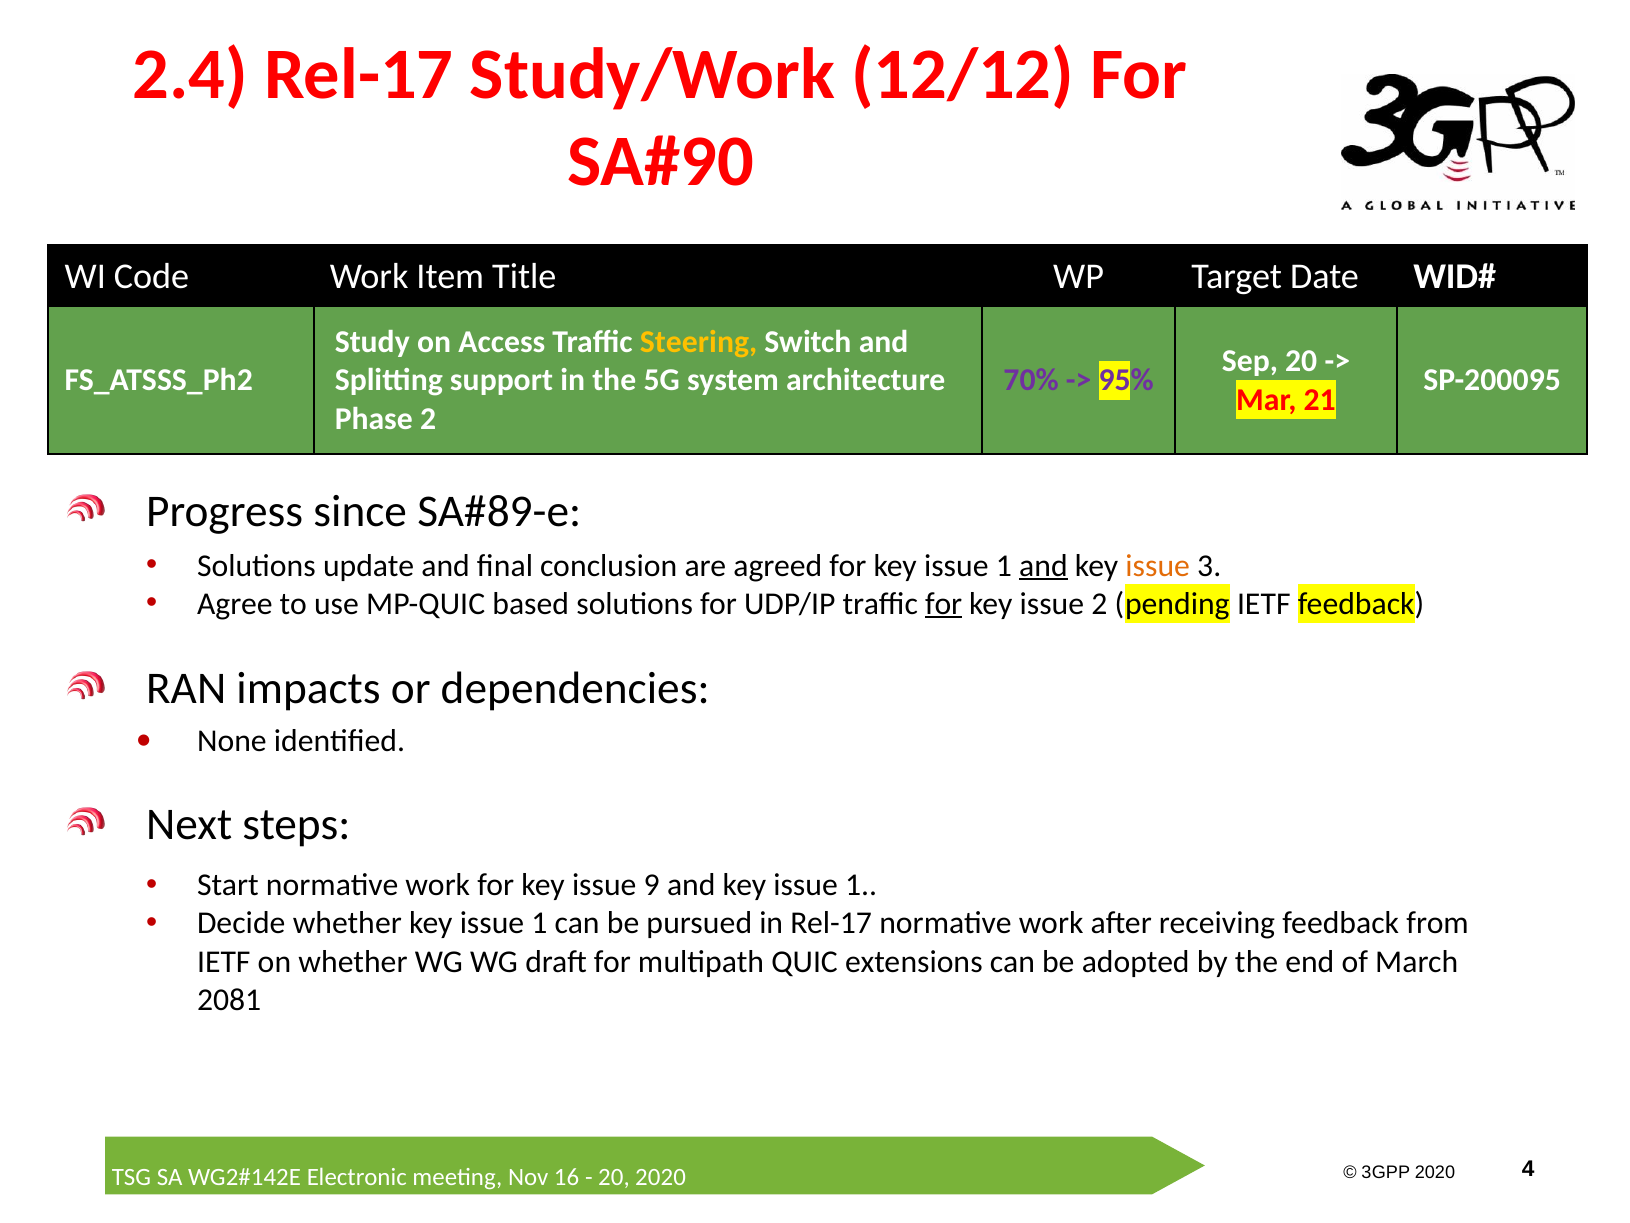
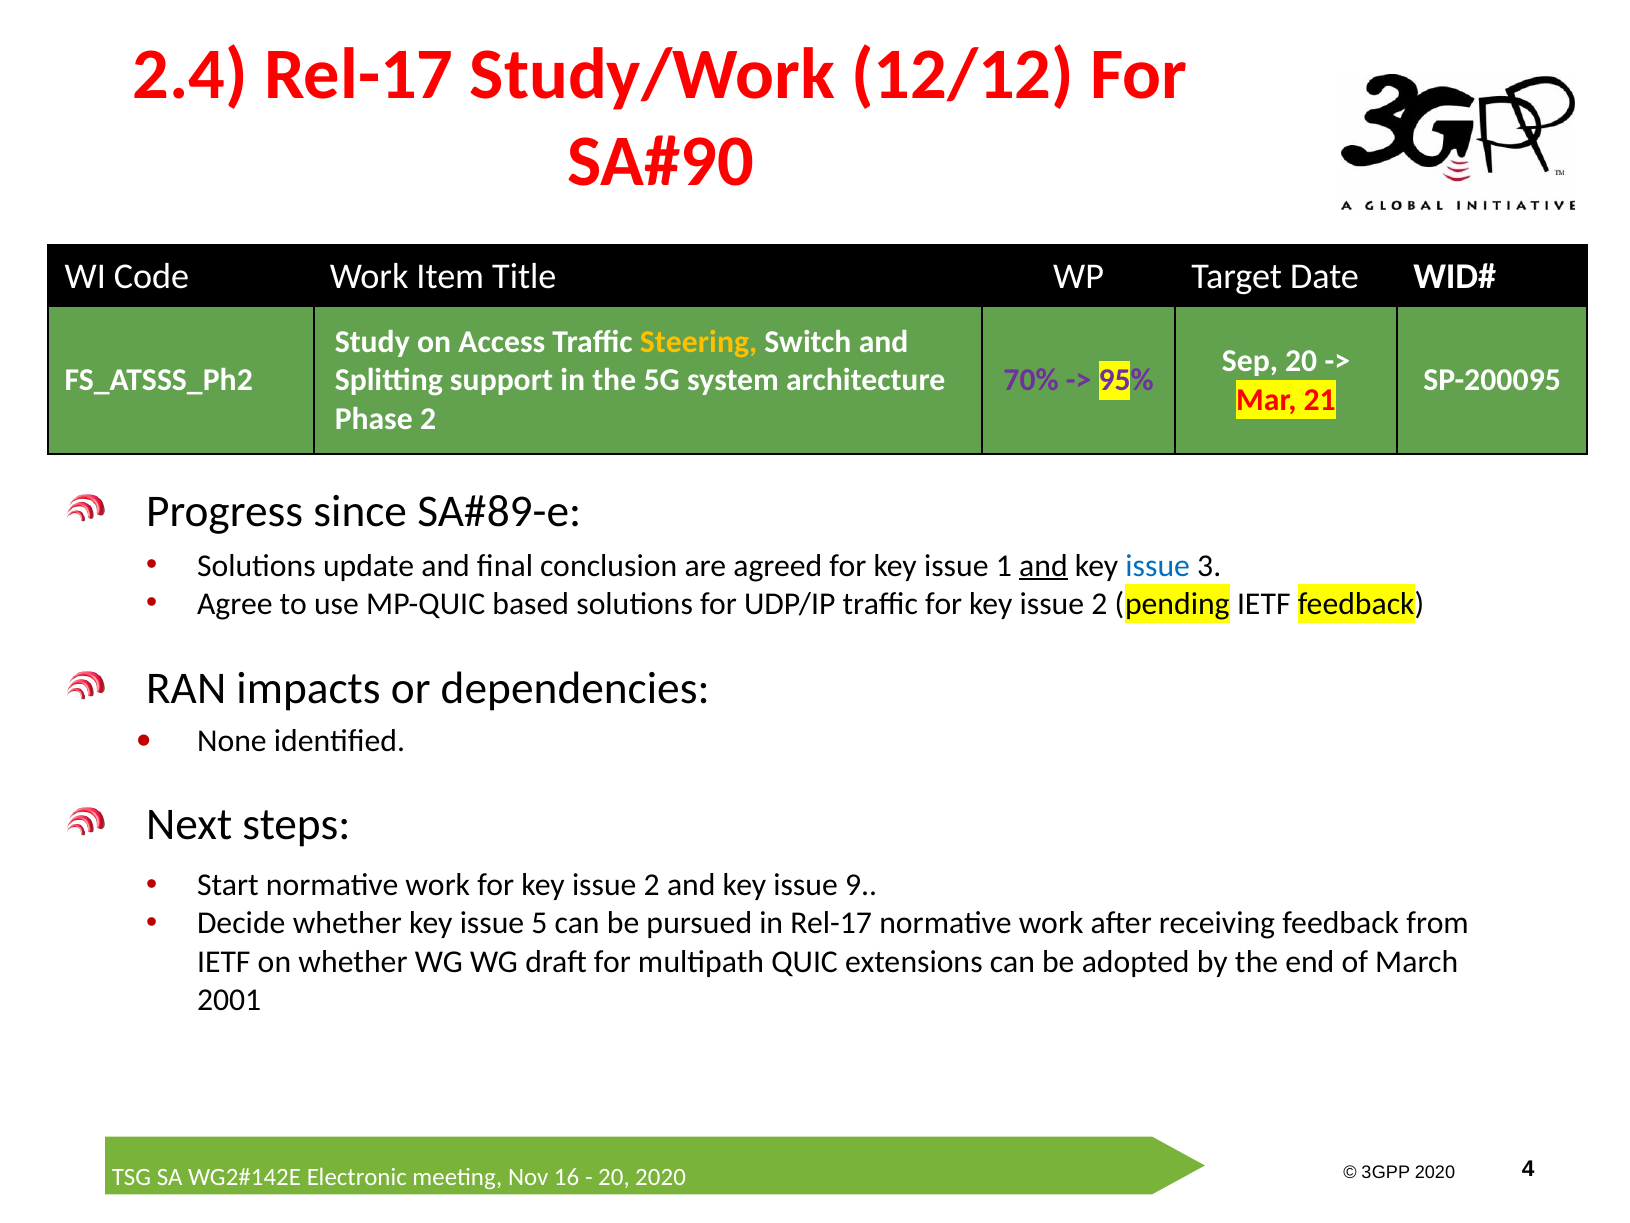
issue at (1158, 565) colour: orange -> blue
for at (944, 603) underline: present -> none
9 at (652, 885): 9 -> 2
and key issue 1: 1 -> 9
whether key issue 1: 1 -> 5
2081: 2081 -> 2001
